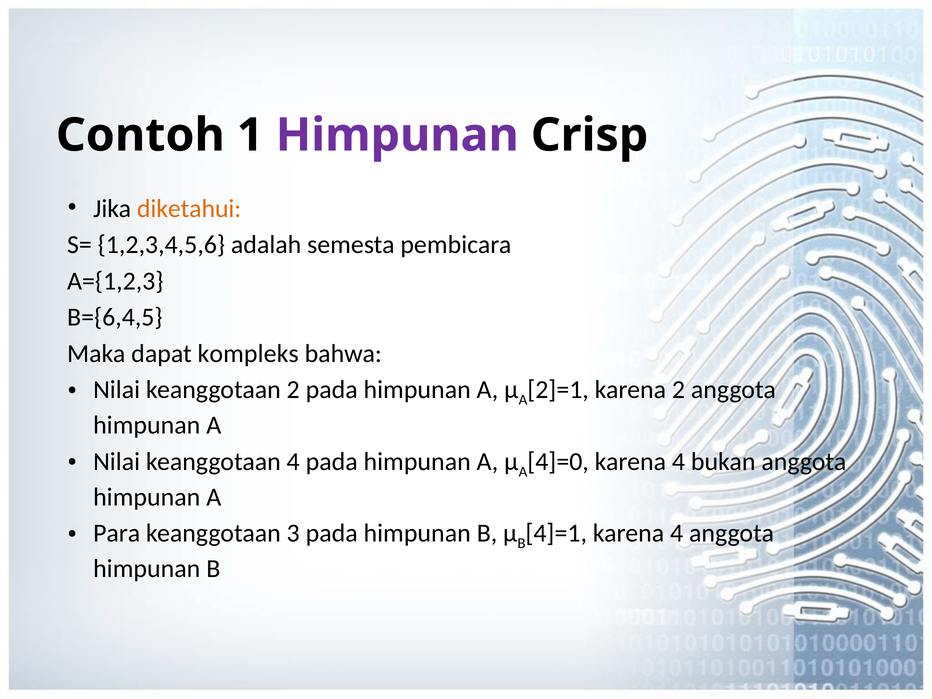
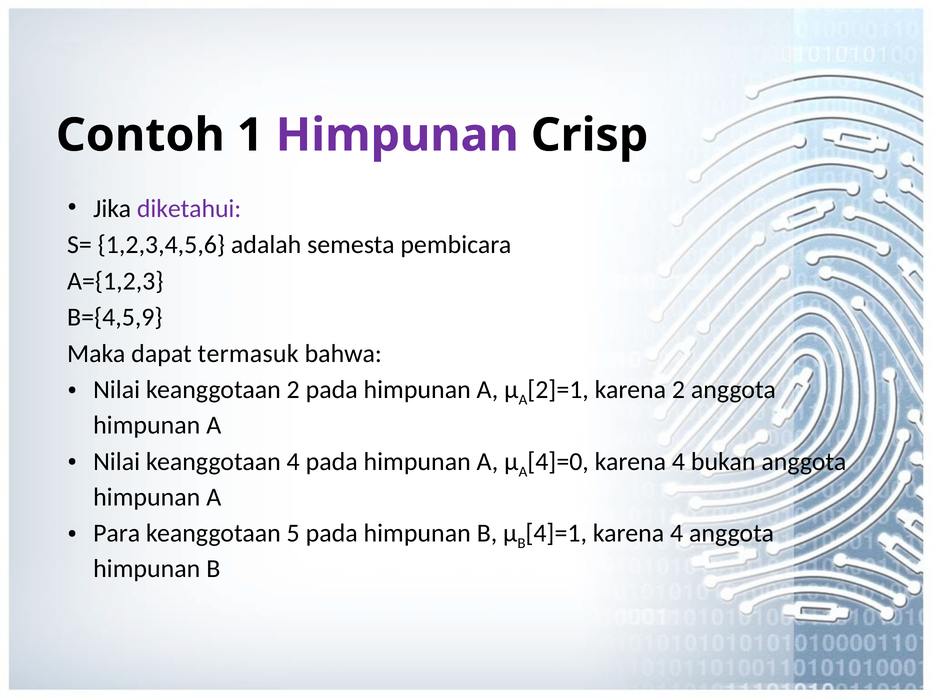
diketahui colour: orange -> purple
B={6,4,5: B={6,4,5 -> B={4,5,9
kompleks: kompleks -> termasuk
3: 3 -> 5
